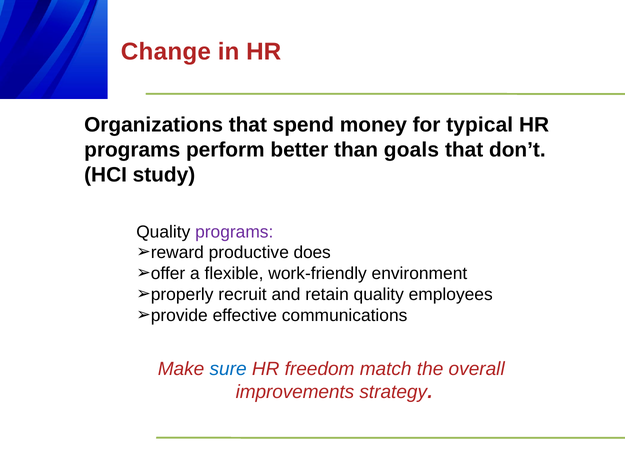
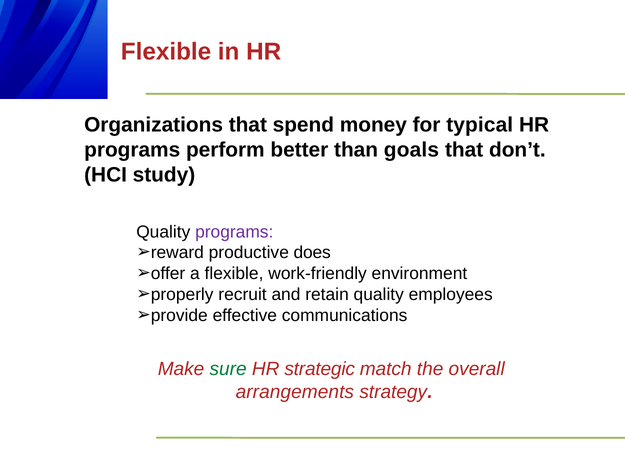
Change at (166, 52): Change -> Flexible
sure colour: blue -> green
freedom: freedom -> strategic
improvements: improvements -> arrangements
